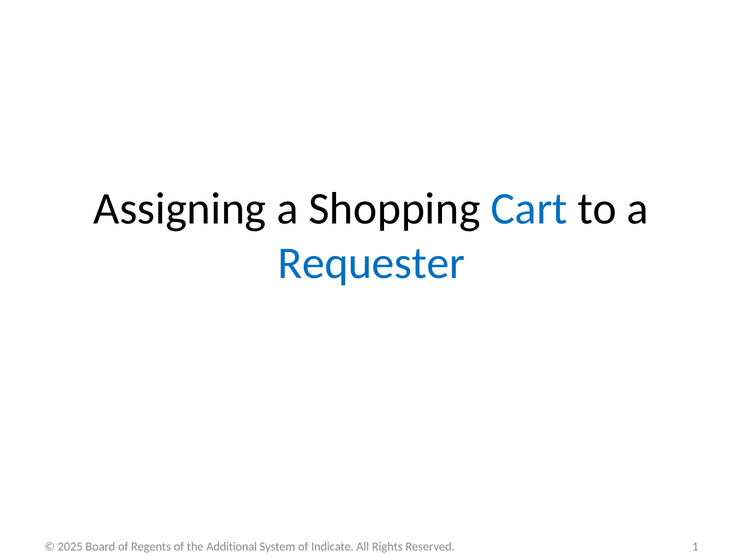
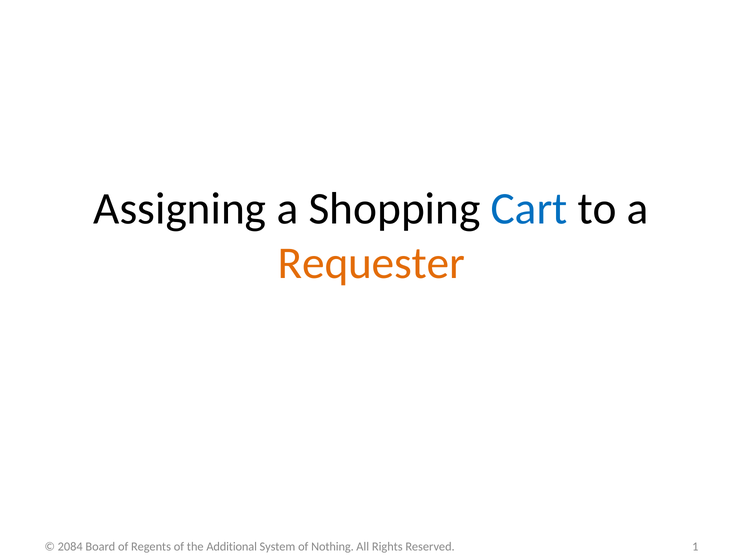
Requester colour: blue -> orange
2025: 2025 -> 2084
Indicate: Indicate -> Nothing
